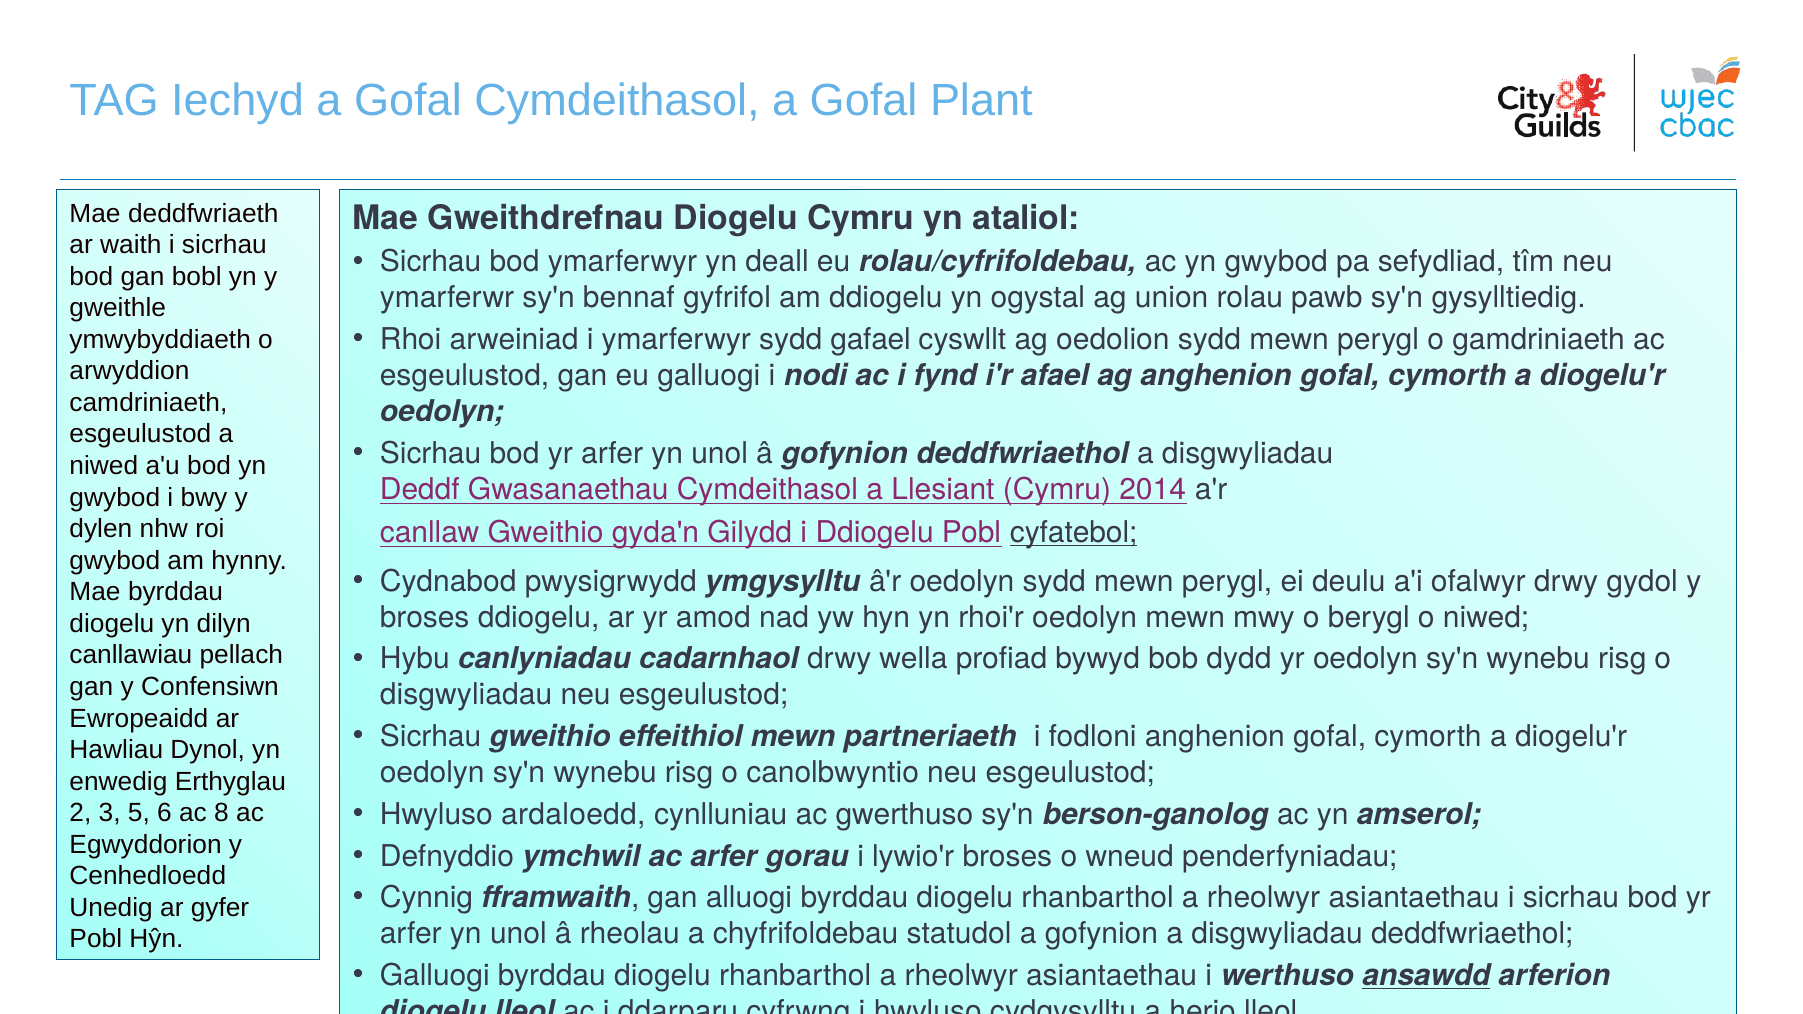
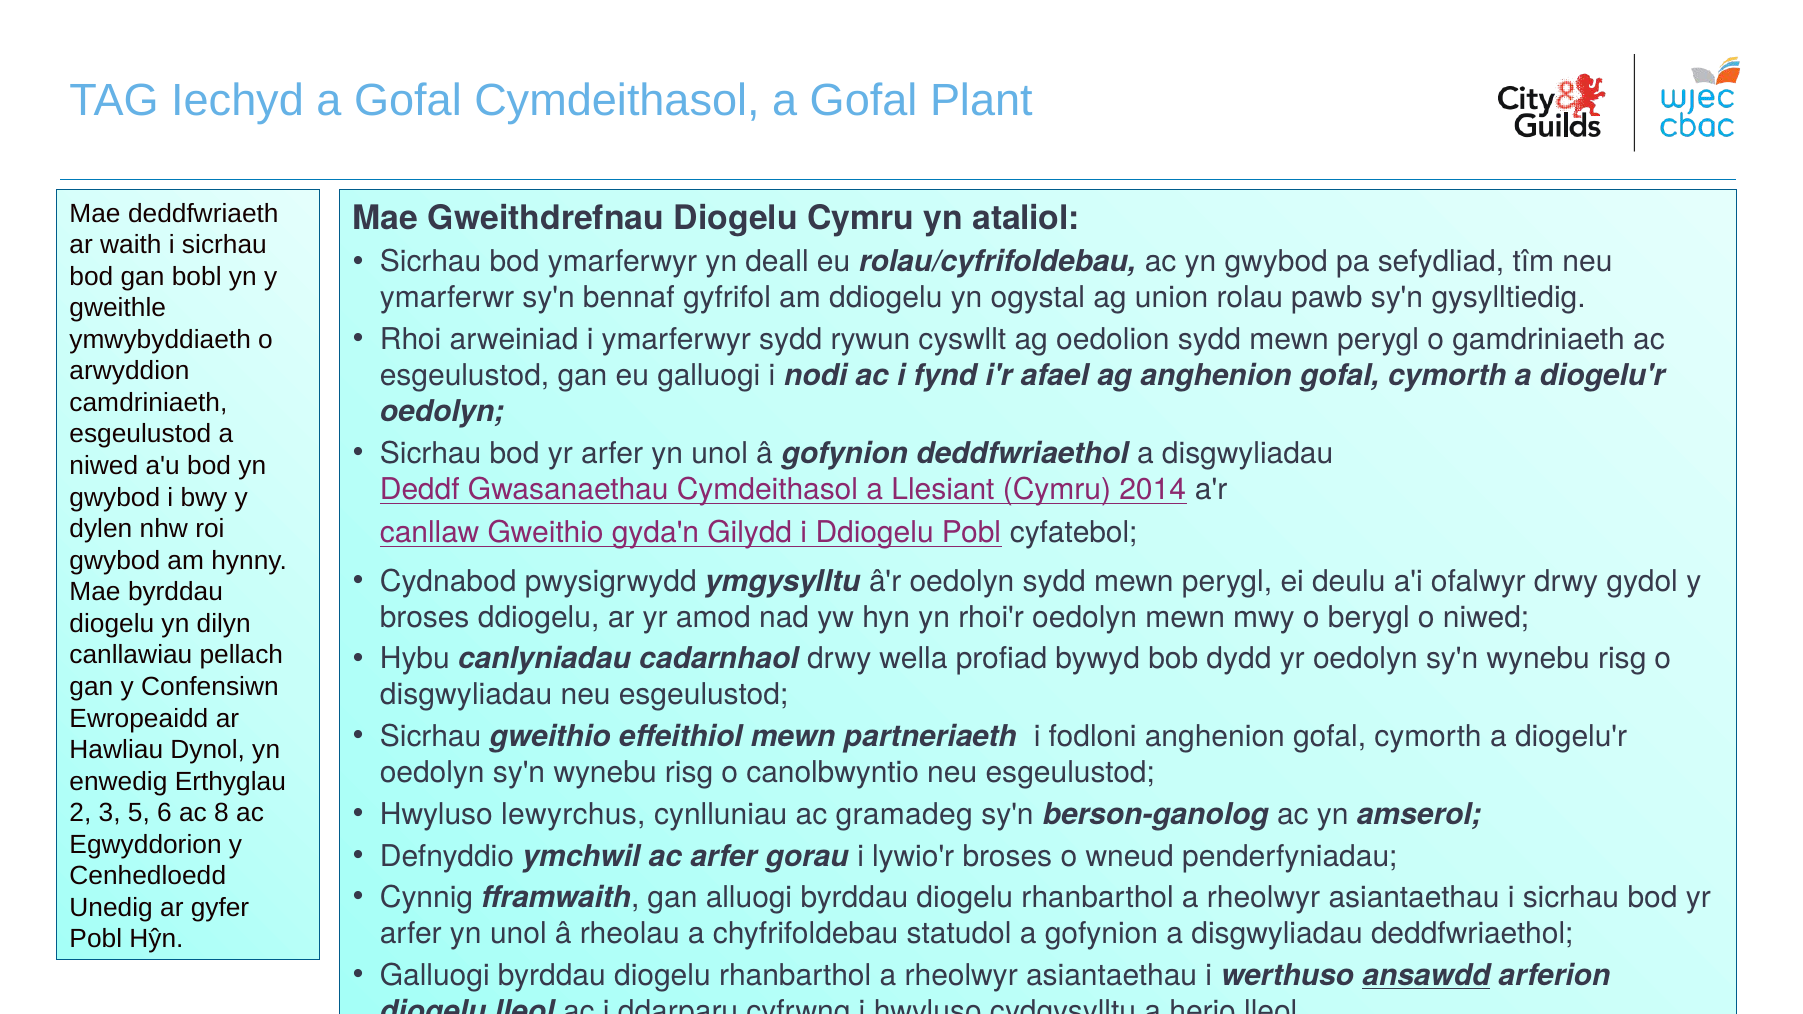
gafael: gafael -> rywun
cyfatebol underline: present -> none
ardaloedd: ardaloedd -> lewyrchus
gwerthuso: gwerthuso -> gramadeg
